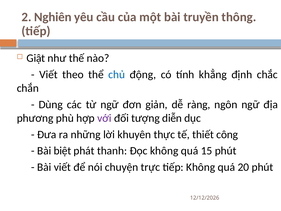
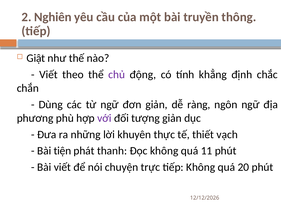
chủ colour: blue -> purple
tượng diễn: diễn -> giản
công: công -> vạch
biệt: biệt -> tiện
15: 15 -> 11
